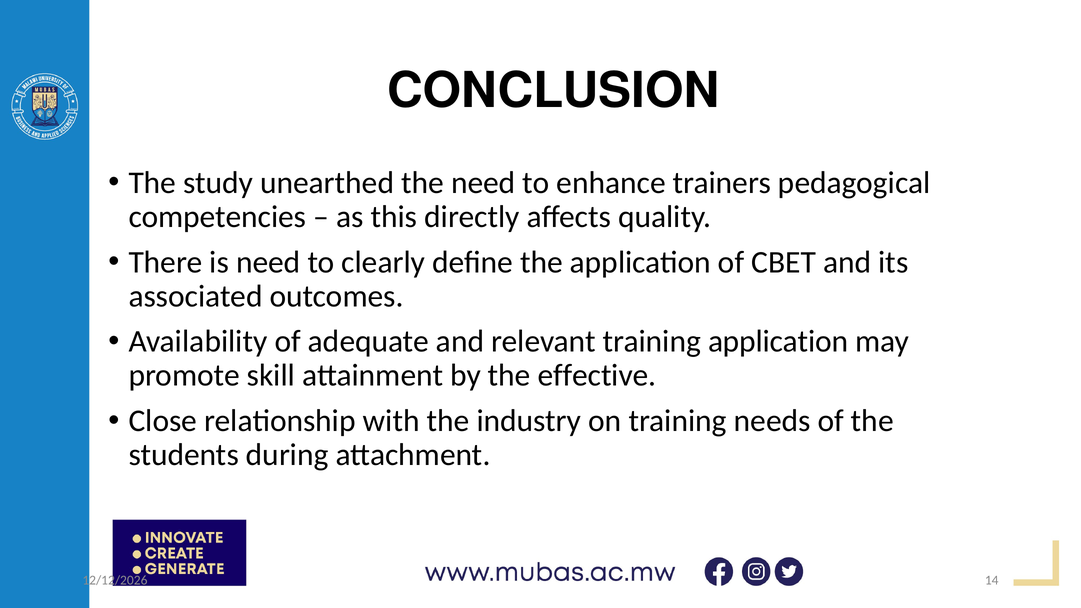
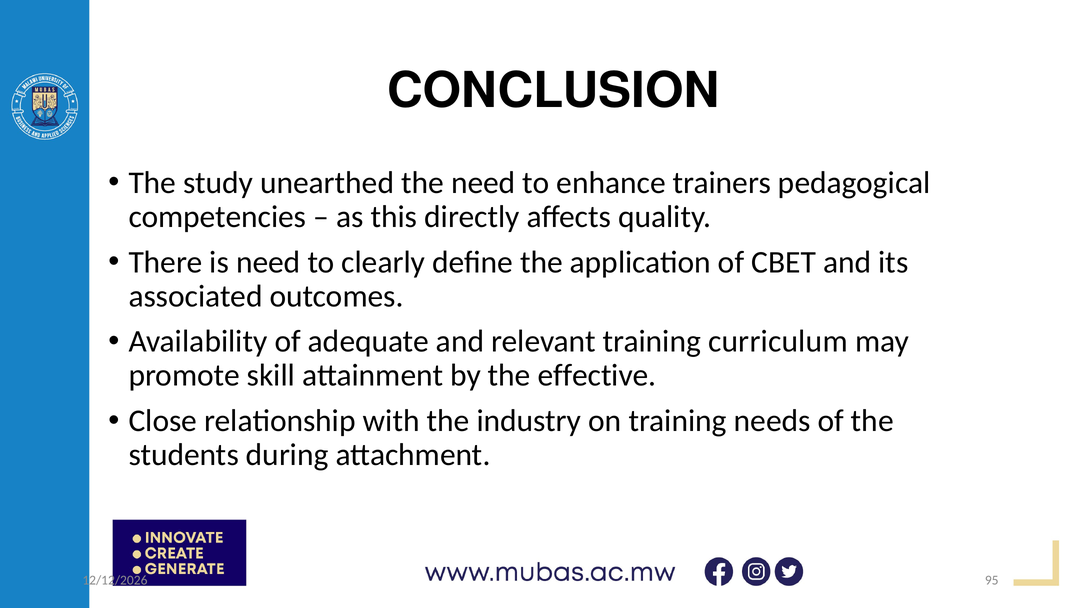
training application: application -> curriculum
14: 14 -> 95
